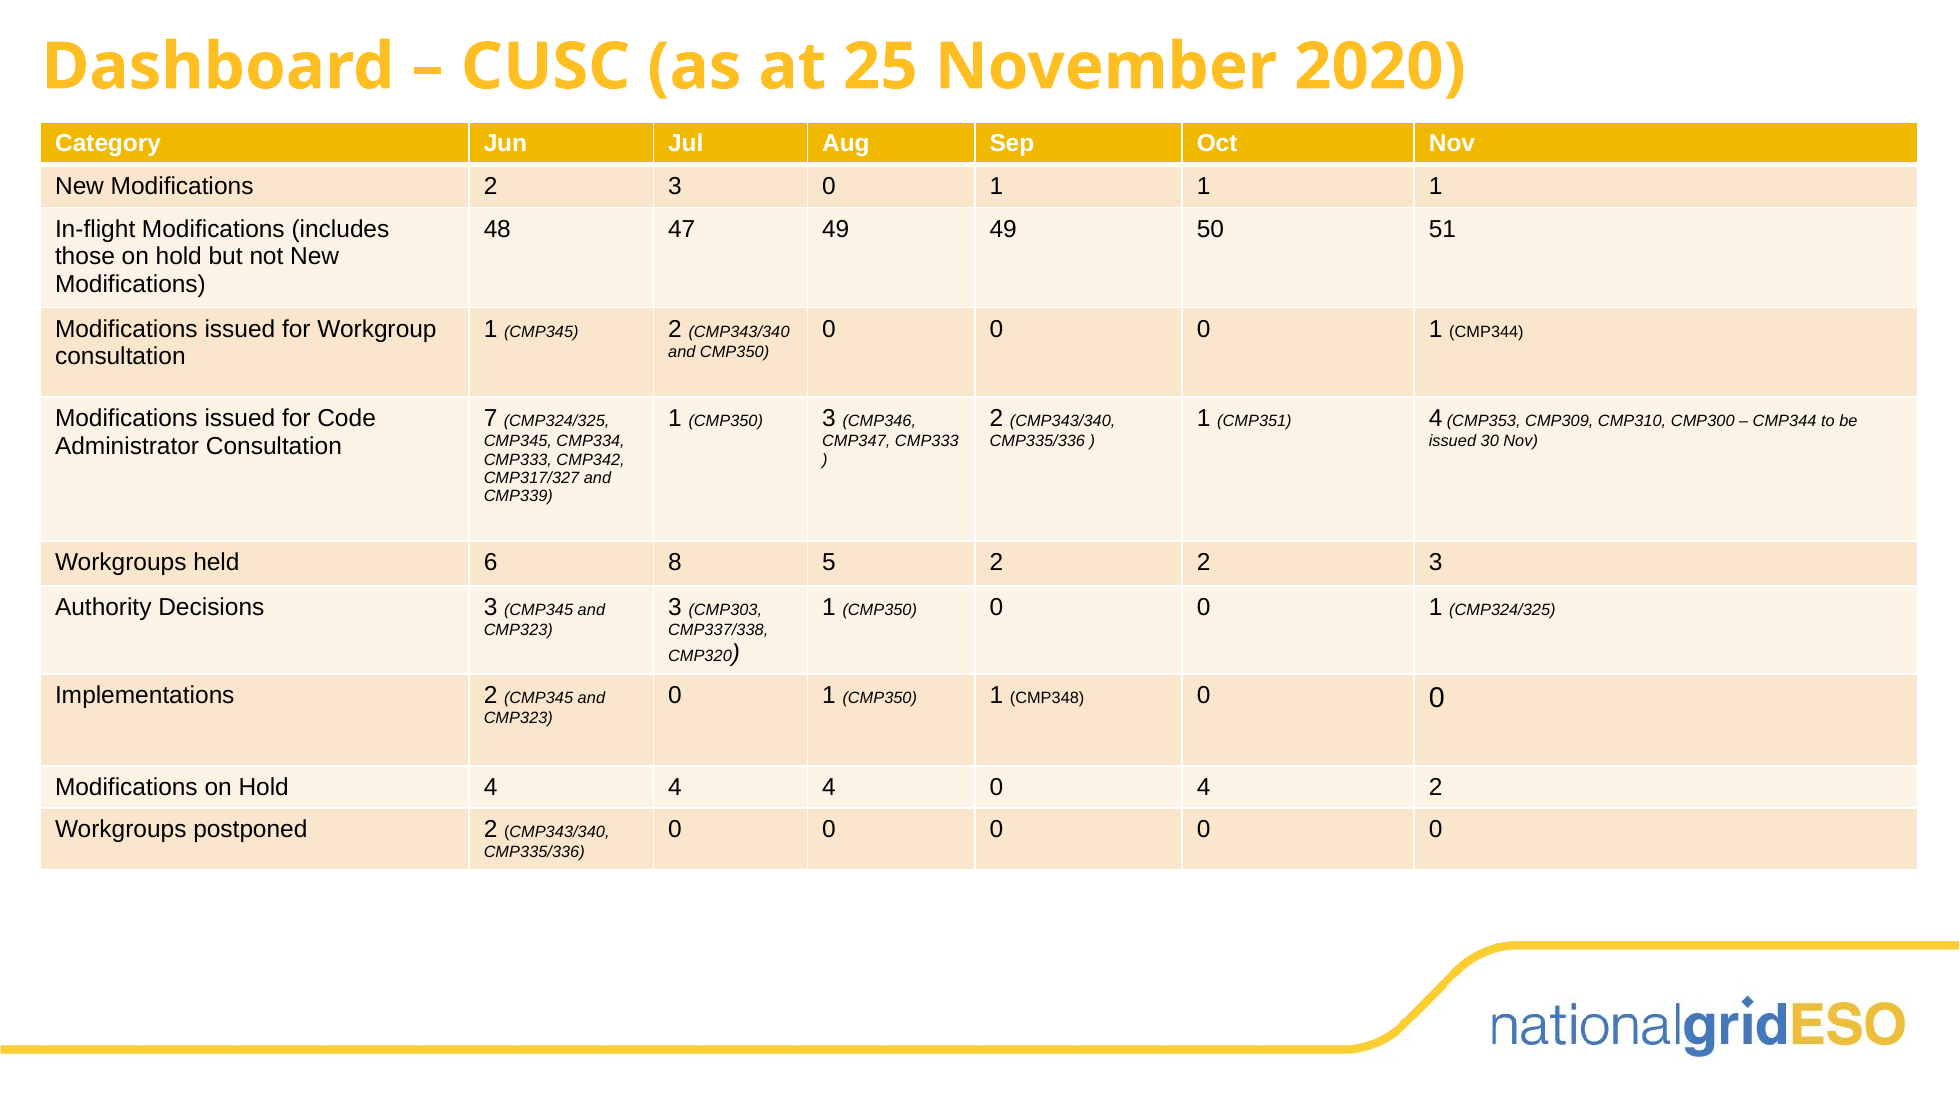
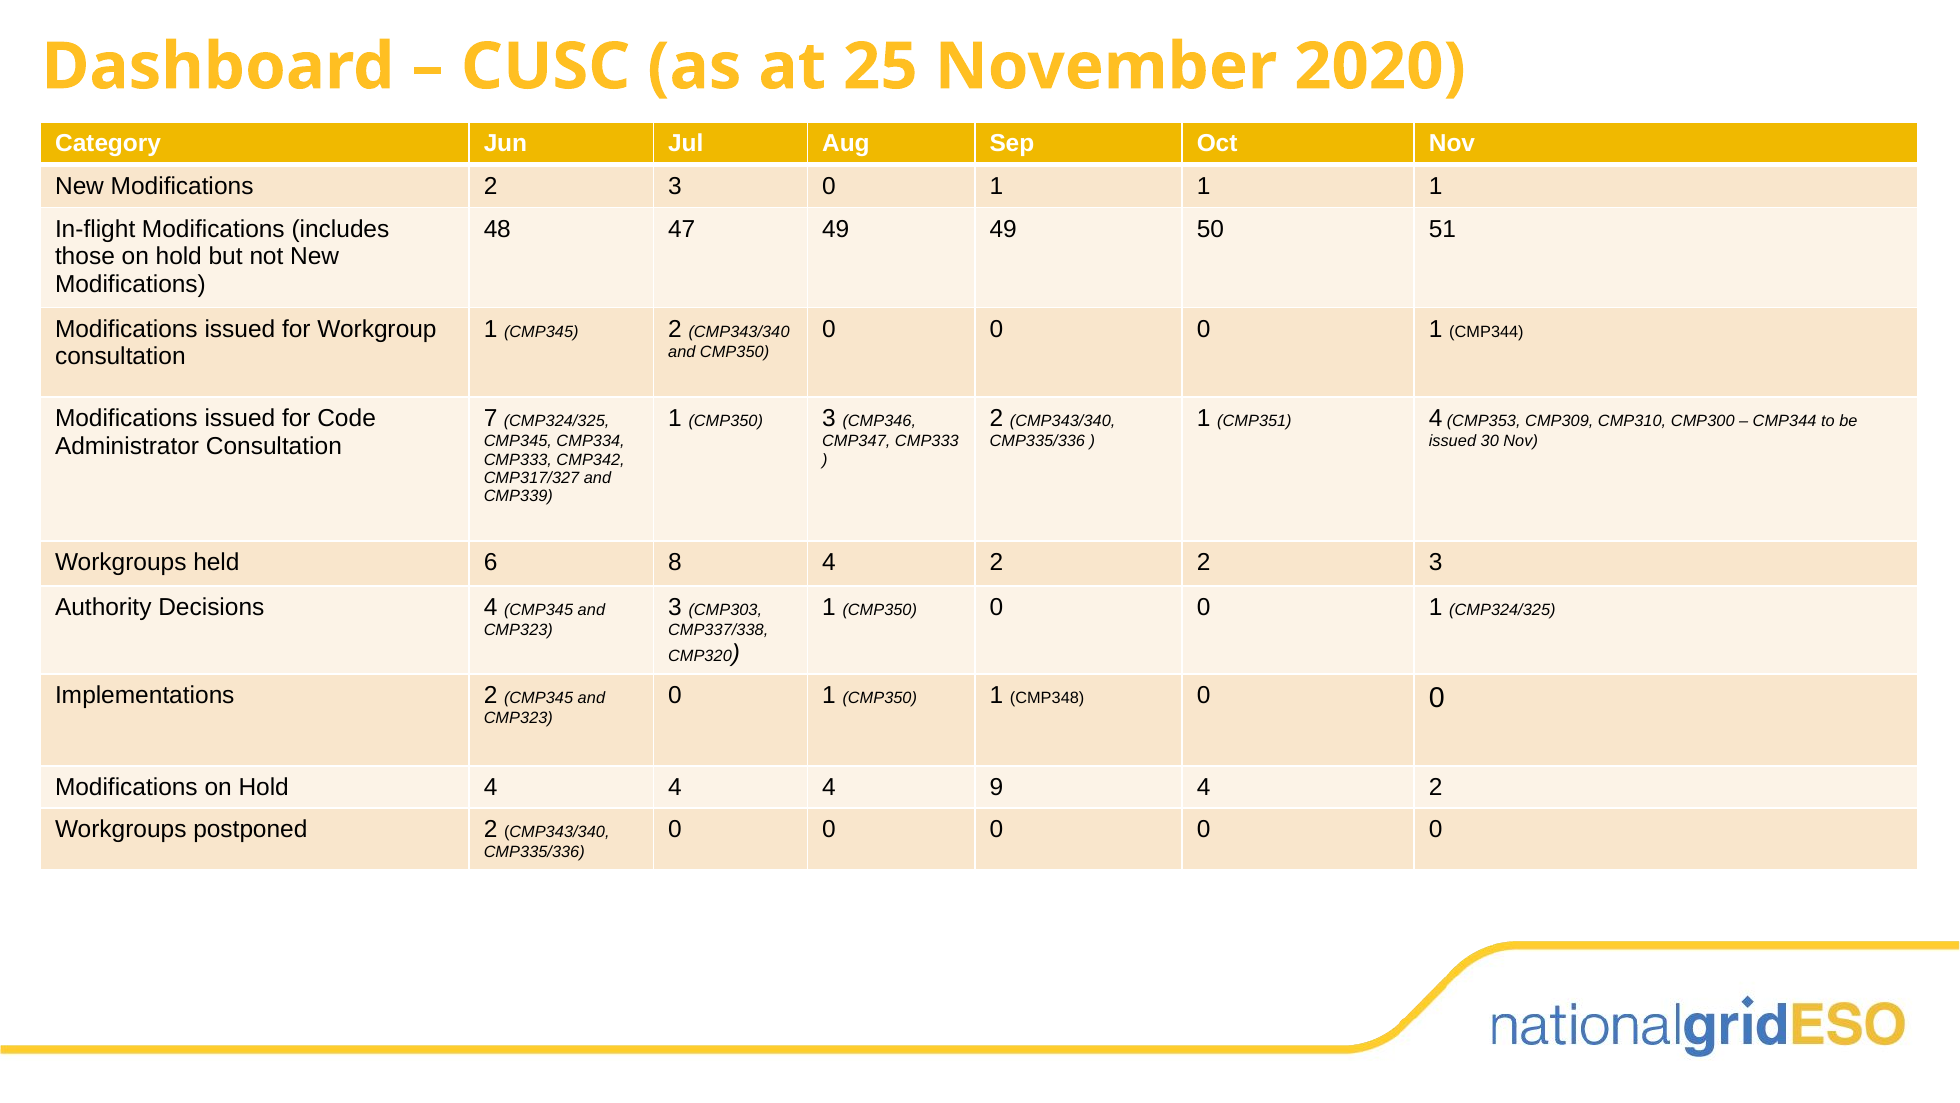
8 5: 5 -> 4
Decisions 3: 3 -> 4
4 0: 0 -> 9
